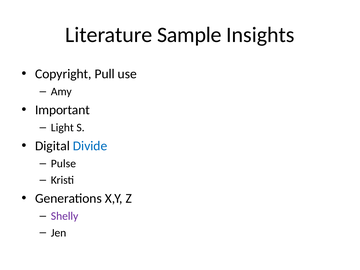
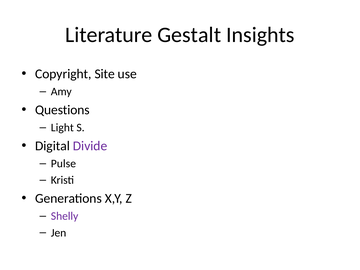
Sample: Sample -> Gestalt
Pull: Pull -> Site
Important: Important -> Questions
Divide colour: blue -> purple
